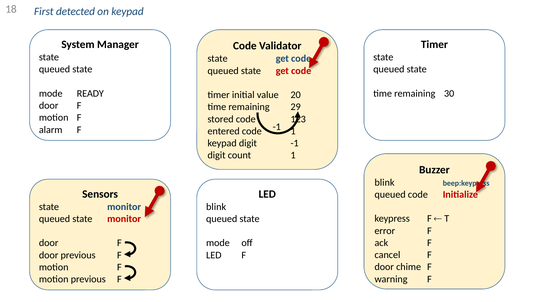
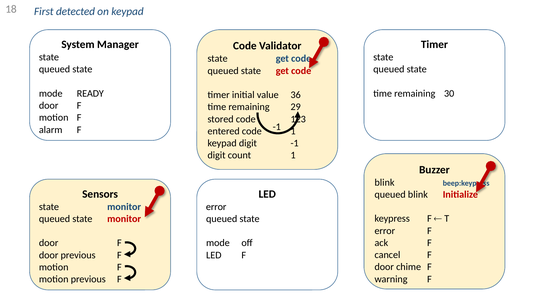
20: 20 -> 36
queued code: code -> blink
blink at (216, 207): blink -> error
